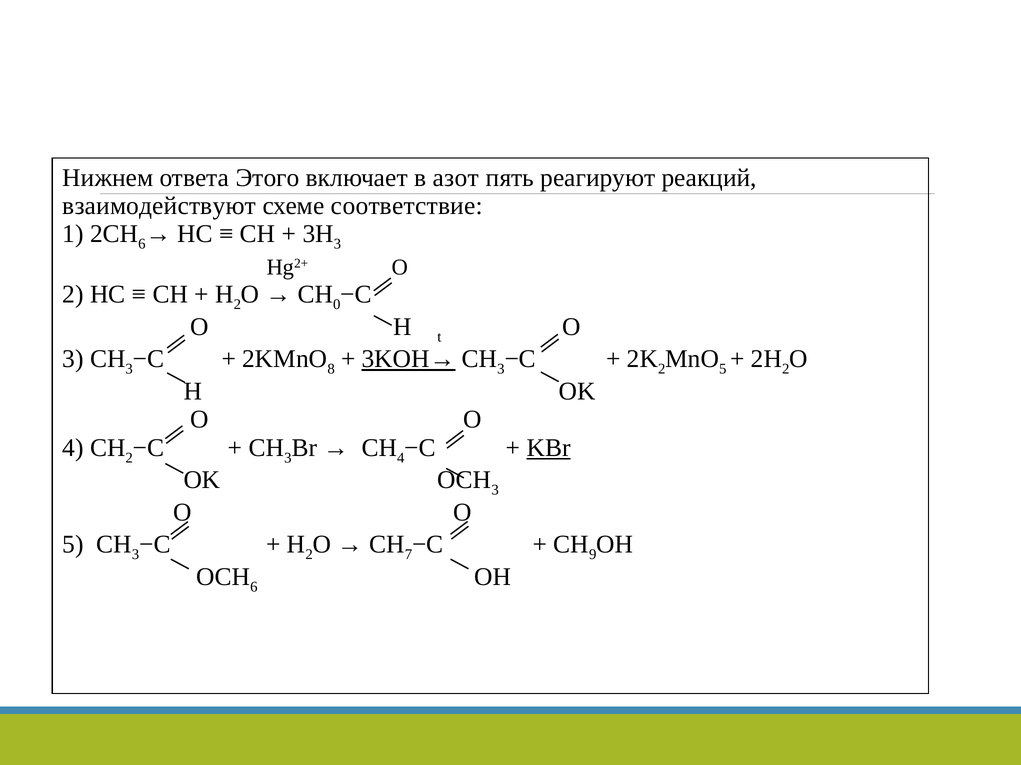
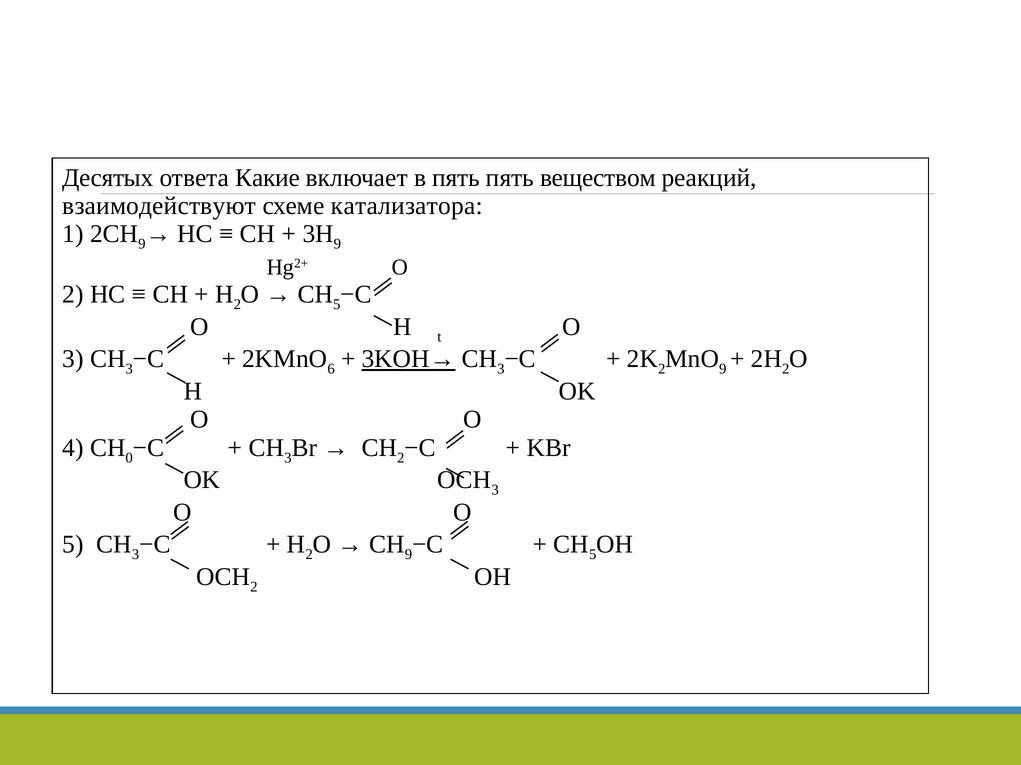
Нижнем: Нижнем -> Десятых
Этого: Этого -> Какие
в азот: азот -> пять
реагируют: реагируют -> веществом
соответствие: соответствие -> катализатора
6 at (142, 244): 6 -> 9
3 at (337, 244): 3 -> 9
0 at (337, 305): 0 -> 5
8: 8 -> 6
5 at (723, 369): 5 -> 9
CH 2: 2 -> 0
CH 4: 4 -> 2
KBr underline: present -> none
CH 7: 7 -> 9
9 at (593, 555): 9 -> 5
6 at (254, 587): 6 -> 2
